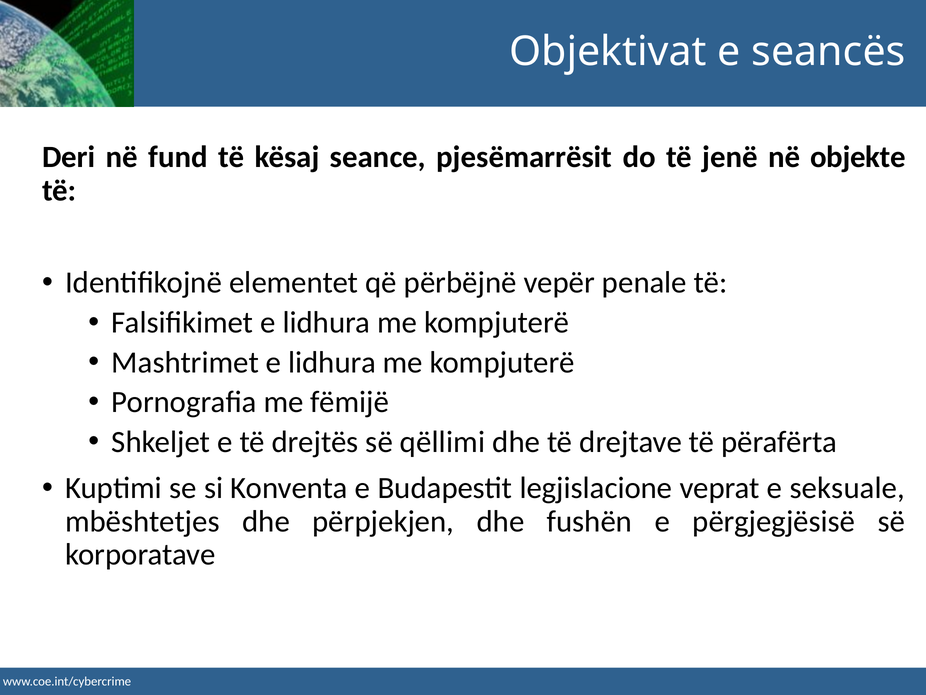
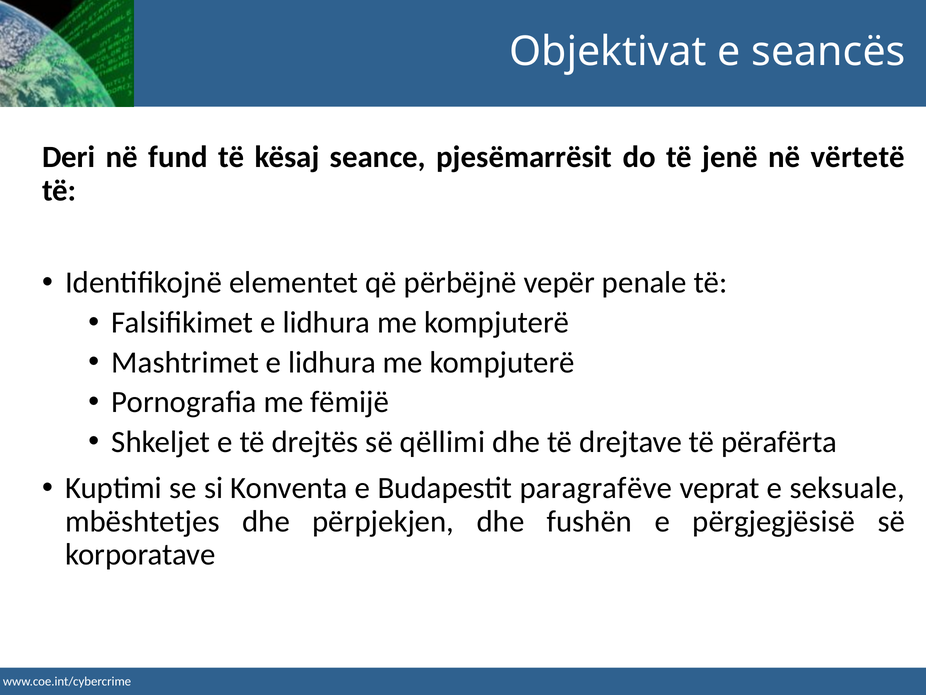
objekte: objekte -> vërtetë
legjislacione: legjislacione -> paragrafëve
